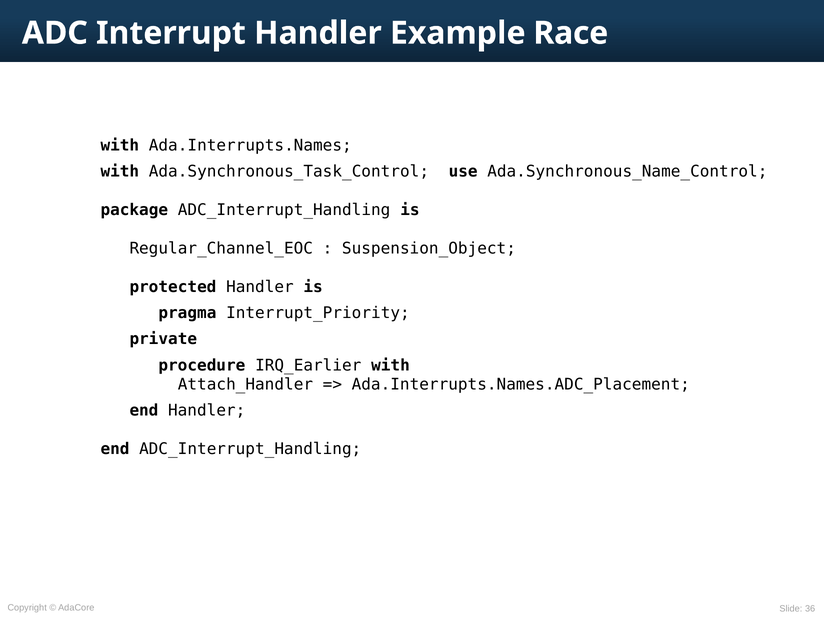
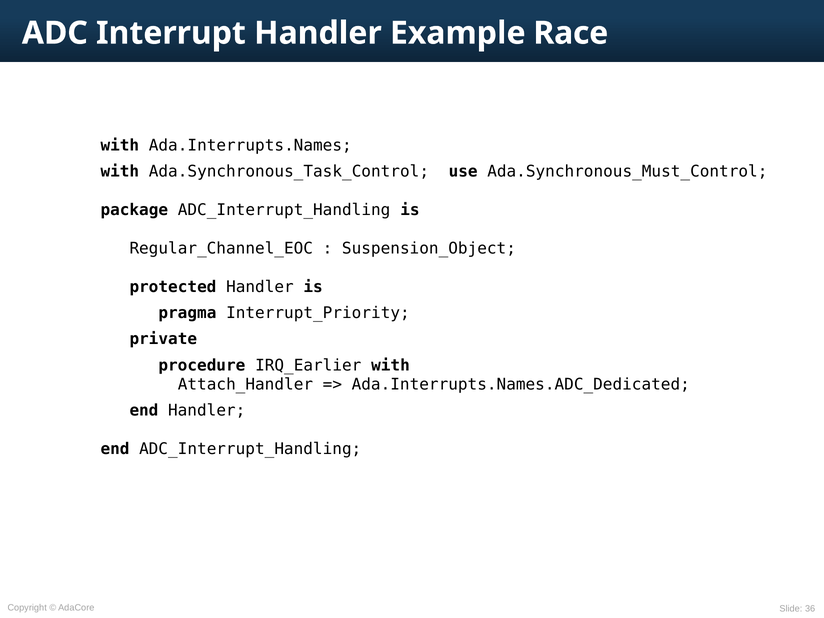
Ada.Synchronous_Name_Control: Ada.Synchronous_Name_Control -> Ada.Synchronous_Must_Control
Ada.Interrupts.Names.ADC_Placement: Ada.Interrupts.Names.ADC_Placement -> Ada.Interrupts.Names.ADC_Dedicated
